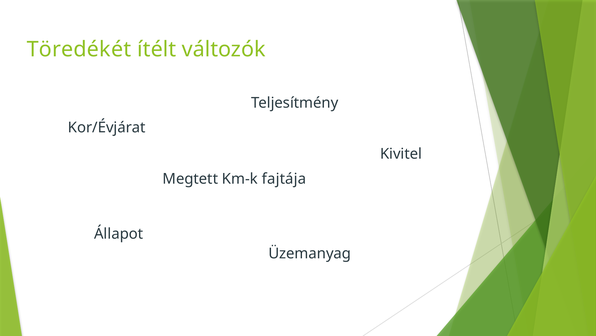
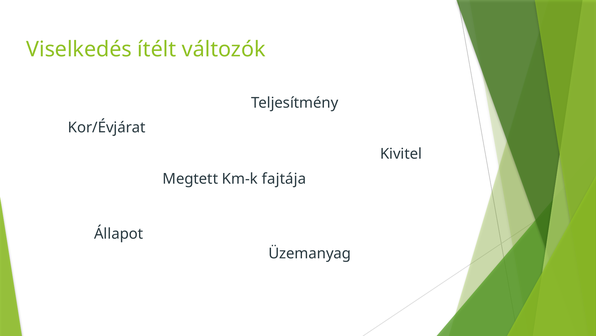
Töredékét: Töredékét -> Viselkedés
